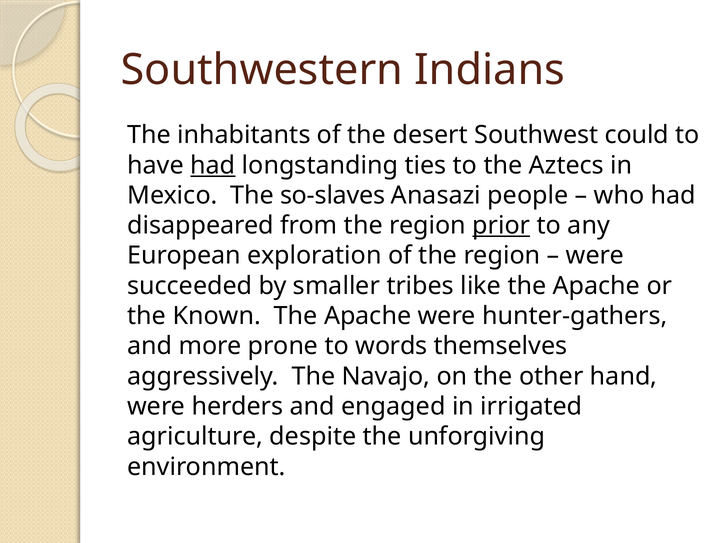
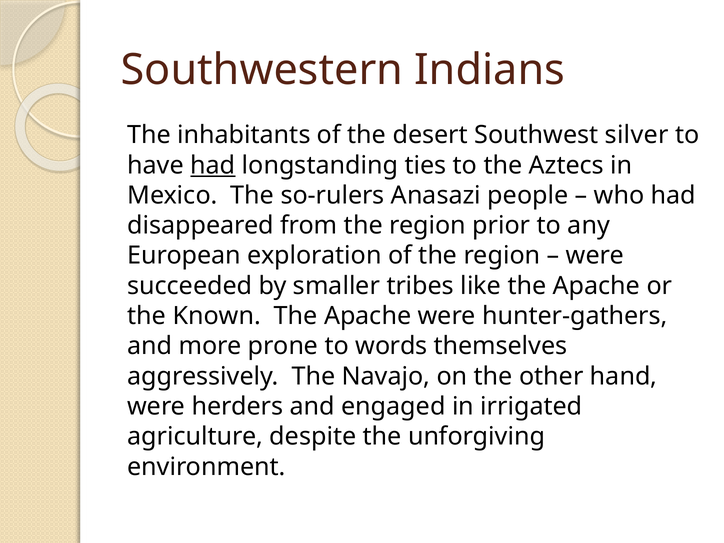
could: could -> silver
so-slaves: so-slaves -> so-rulers
prior underline: present -> none
